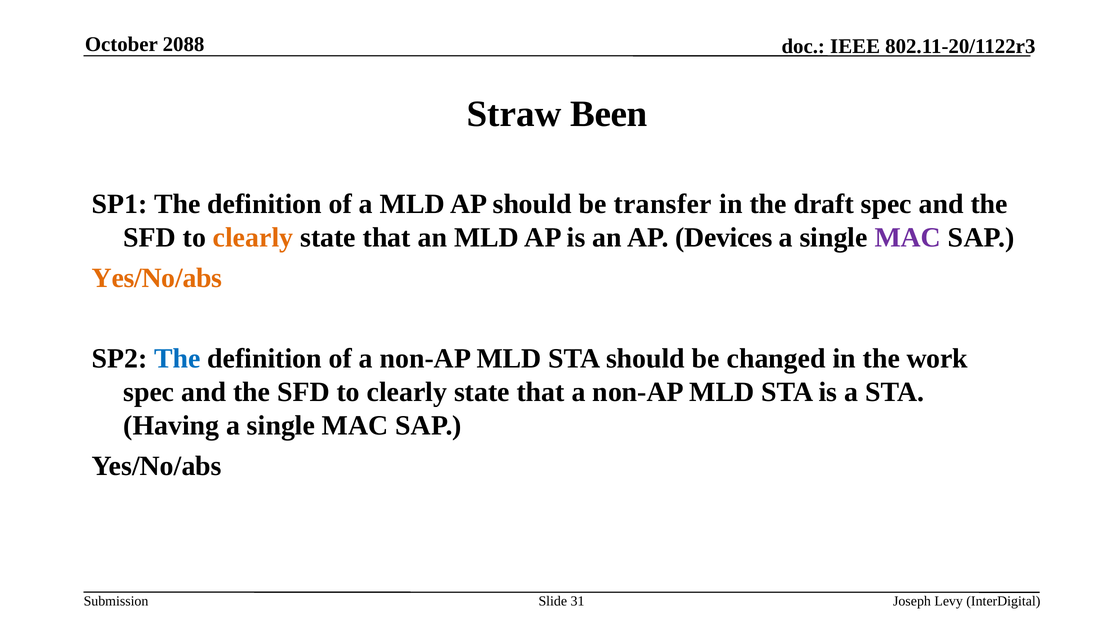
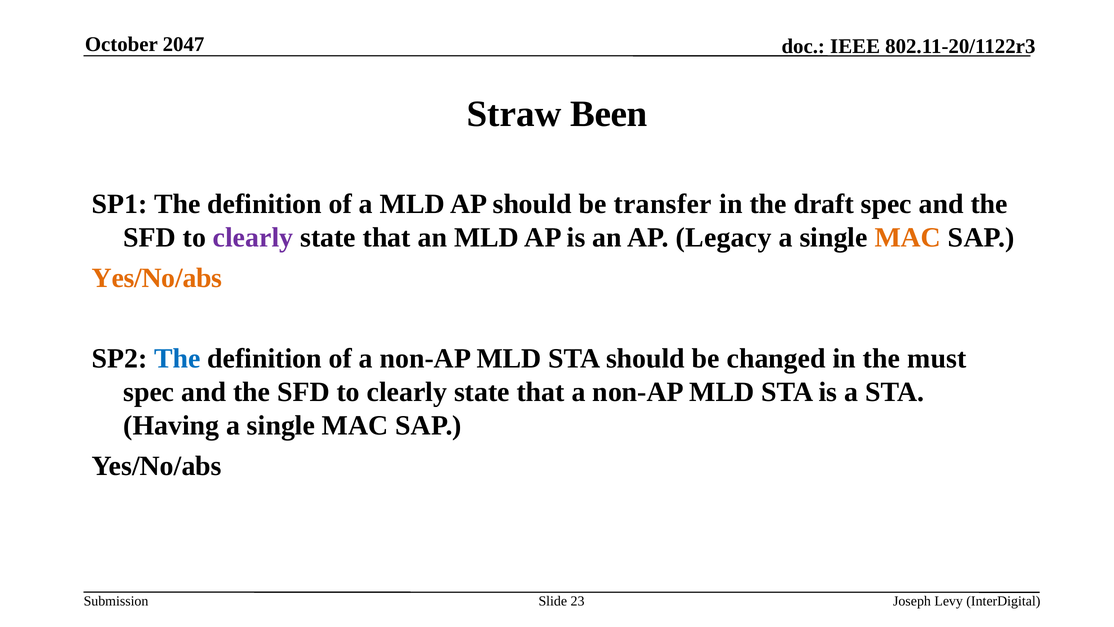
2088: 2088 -> 2047
clearly at (253, 237) colour: orange -> purple
Devices: Devices -> Legacy
MAC at (908, 237) colour: purple -> orange
work: work -> must
31: 31 -> 23
